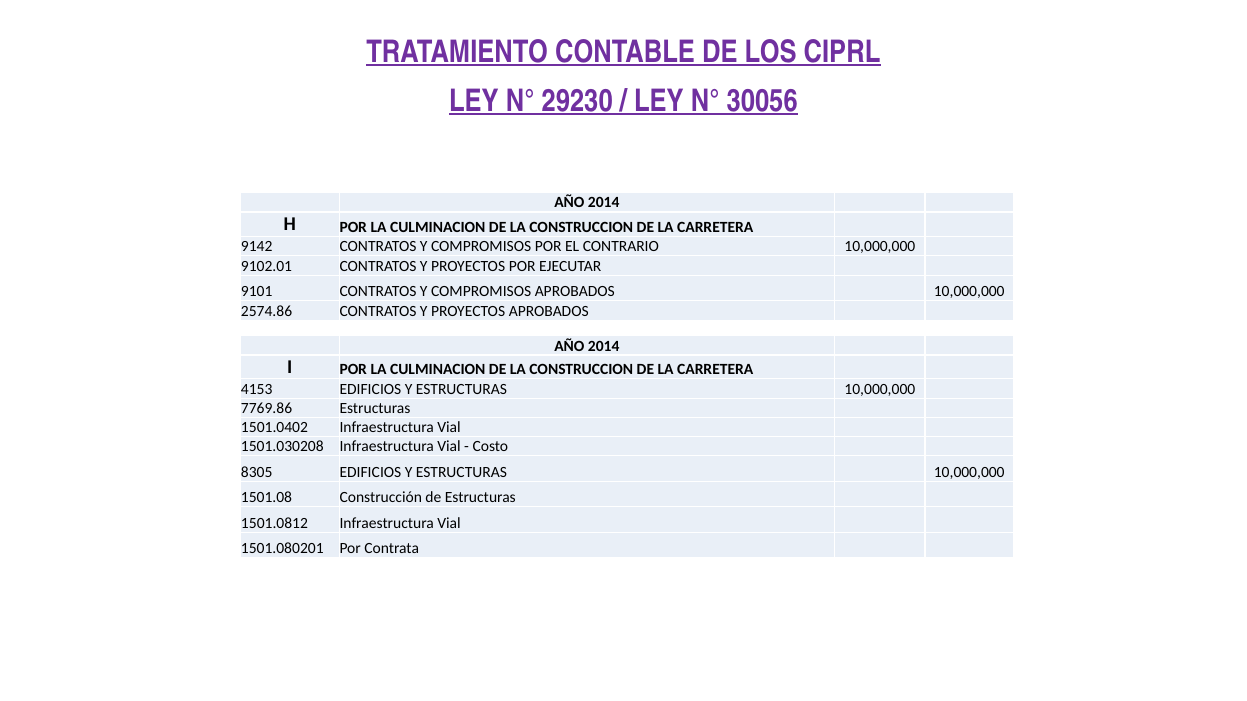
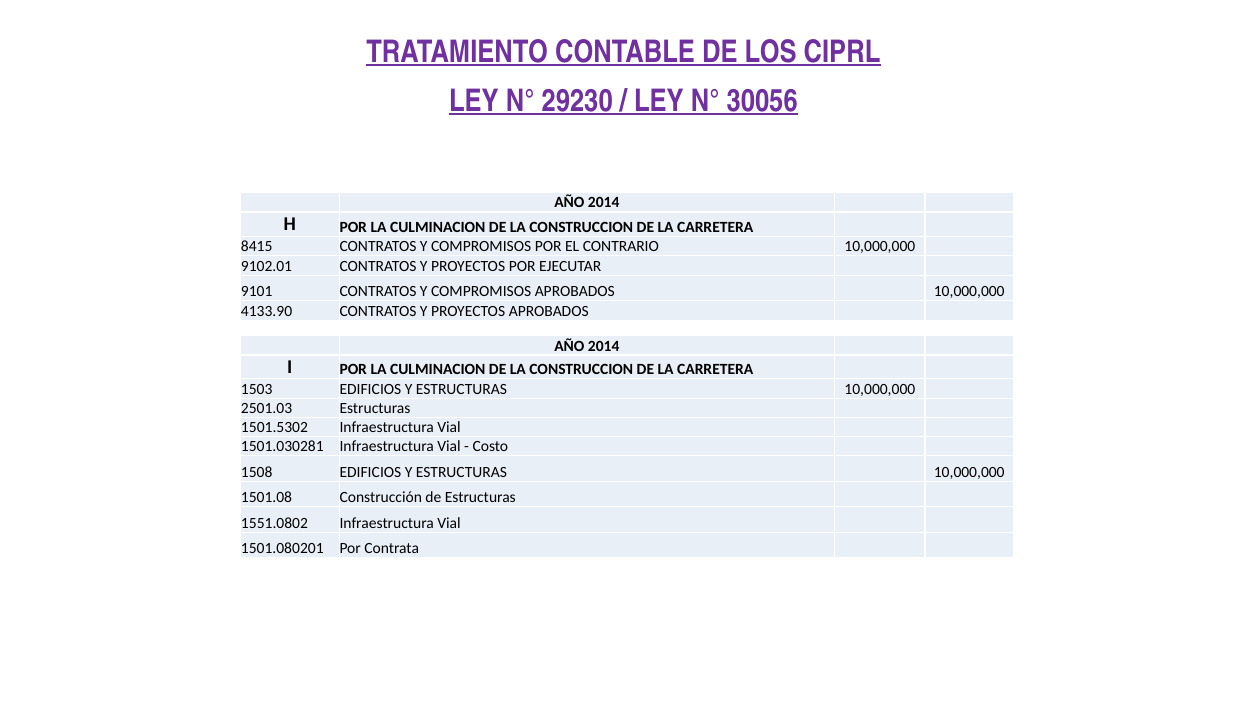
9142: 9142 -> 8415
2574.86: 2574.86 -> 4133.90
4153: 4153 -> 1503
7769.86: 7769.86 -> 2501.03
1501.0402: 1501.0402 -> 1501.5302
1501.030208: 1501.030208 -> 1501.030281
8305: 8305 -> 1508
1501.0812: 1501.0812 -> 1551.0802
